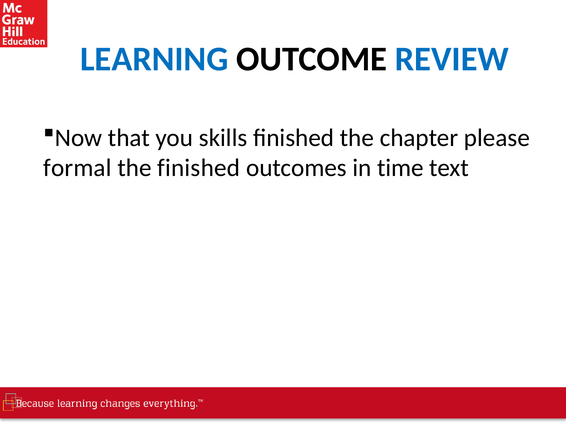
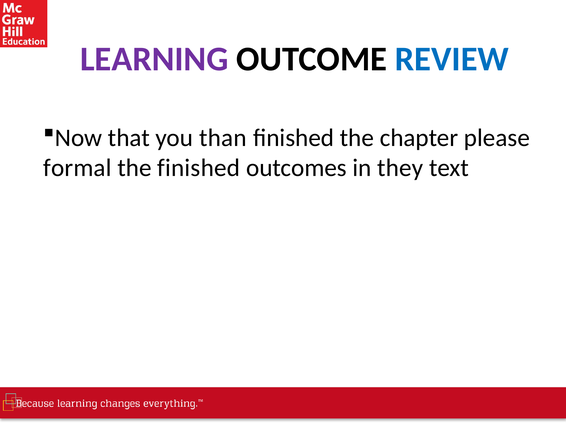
LEARNING colour: blue -> purple
skills: skills -> than
time: time -> they
